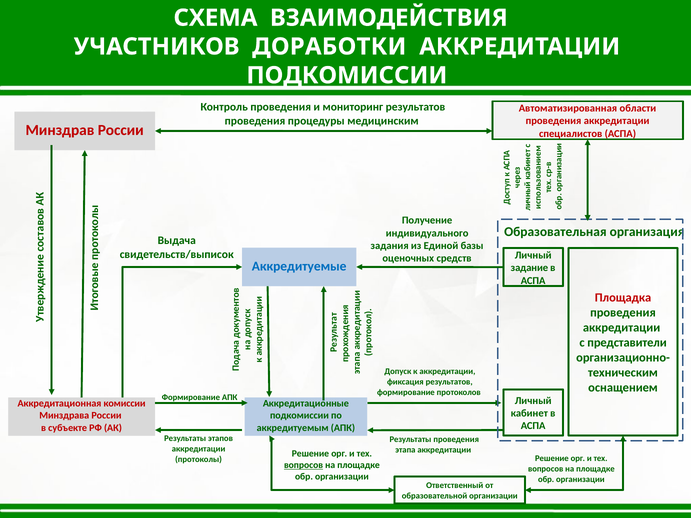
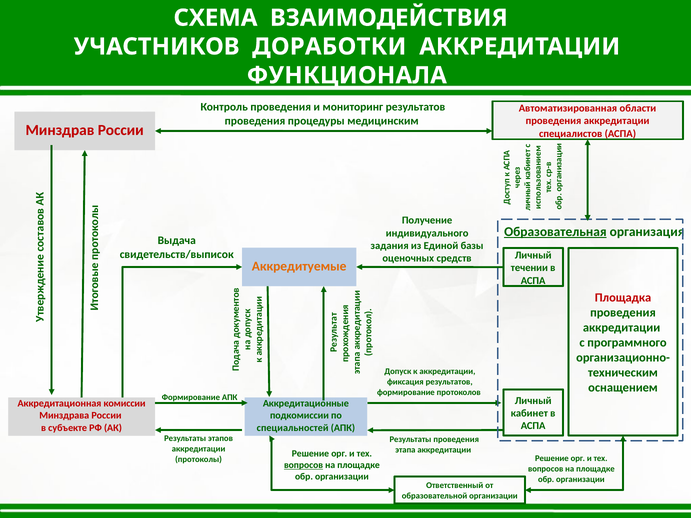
ПОДКОМИССИИ at (347, 75): ПОДКОМИССИИ -> ФУНКЦИОНАЛА
Образовательная underline: none -> present
Аккредитуемые colour: blue -> orange
задание: задание -> течении
представители: представители -> программного
аккредитуемым: аккредитуемым -> специальностей
